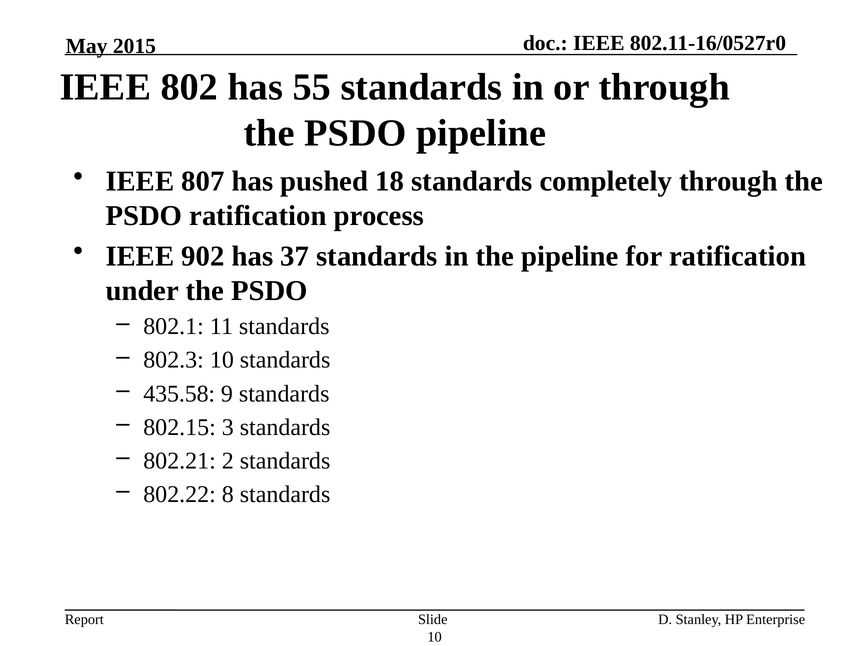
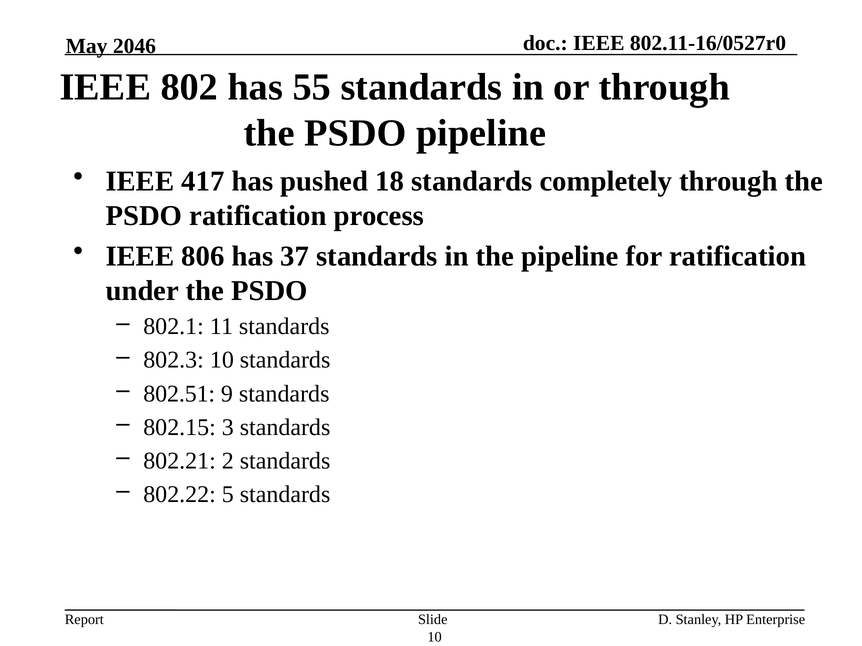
2015: 2015 -> 2046
807: 807 -> 417
902: 902 -> 806
435.58: 435.58 -> 802.51
8: 8 -> 5
